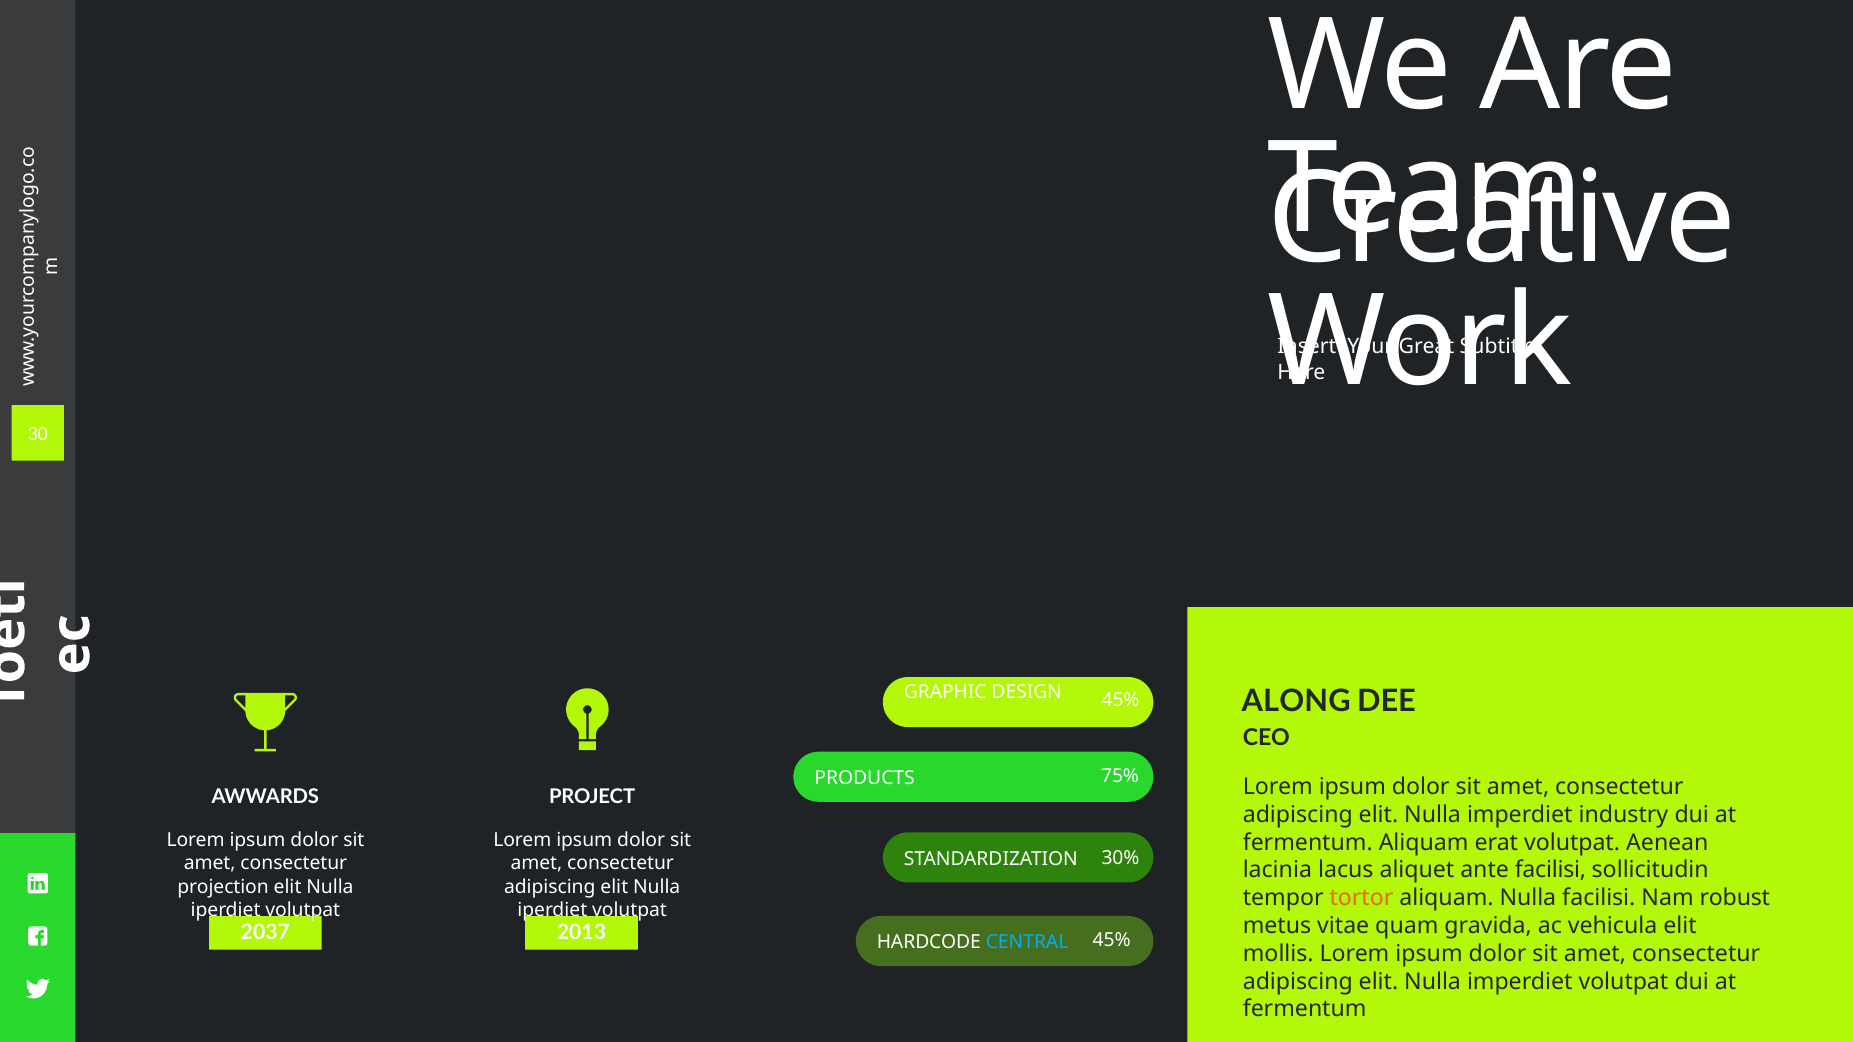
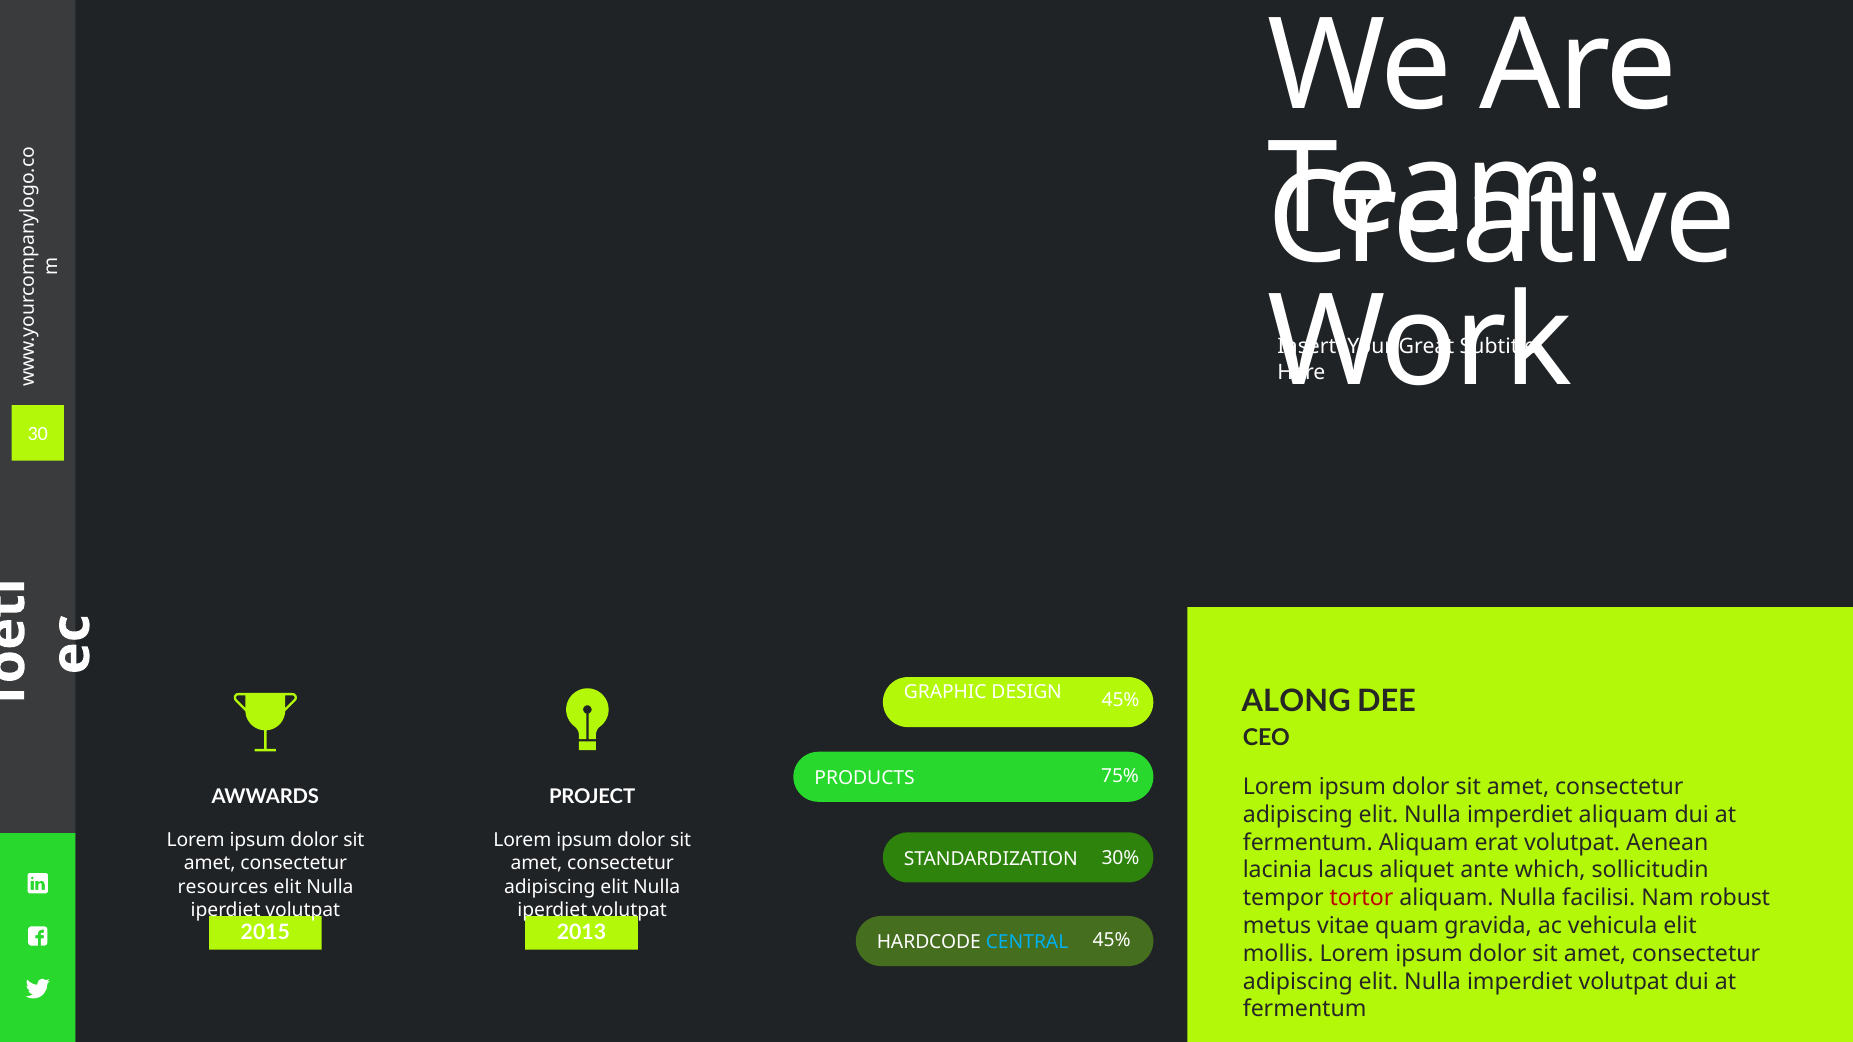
imperdiet industry: industry -> aliquam
ante facilisi: facilisi -> which
projection: projection -> resources
tortor colour: orange -> red
2037: 2037 -> 2015
